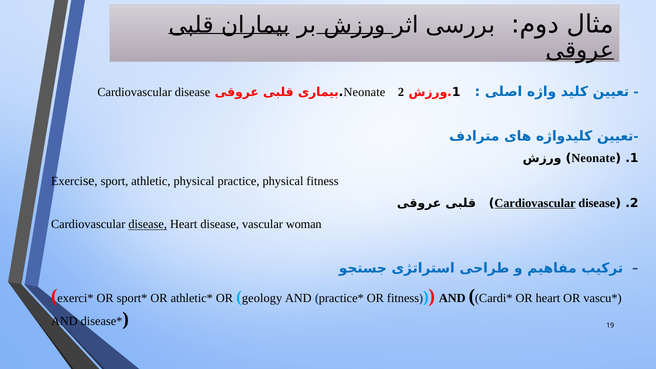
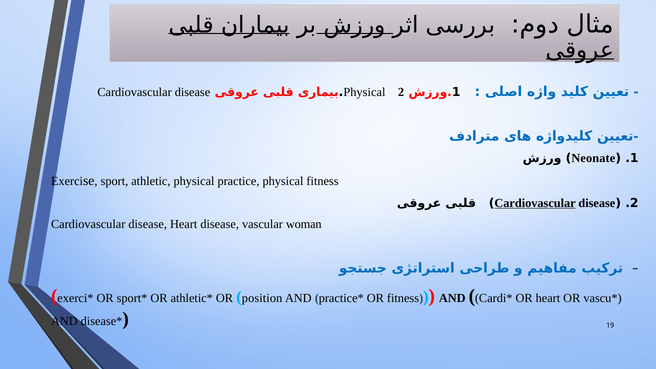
Neonate at (364, 92): Neonate -> Physical
disease at (148, 224) underline: present -> none
geology: geology -> position
